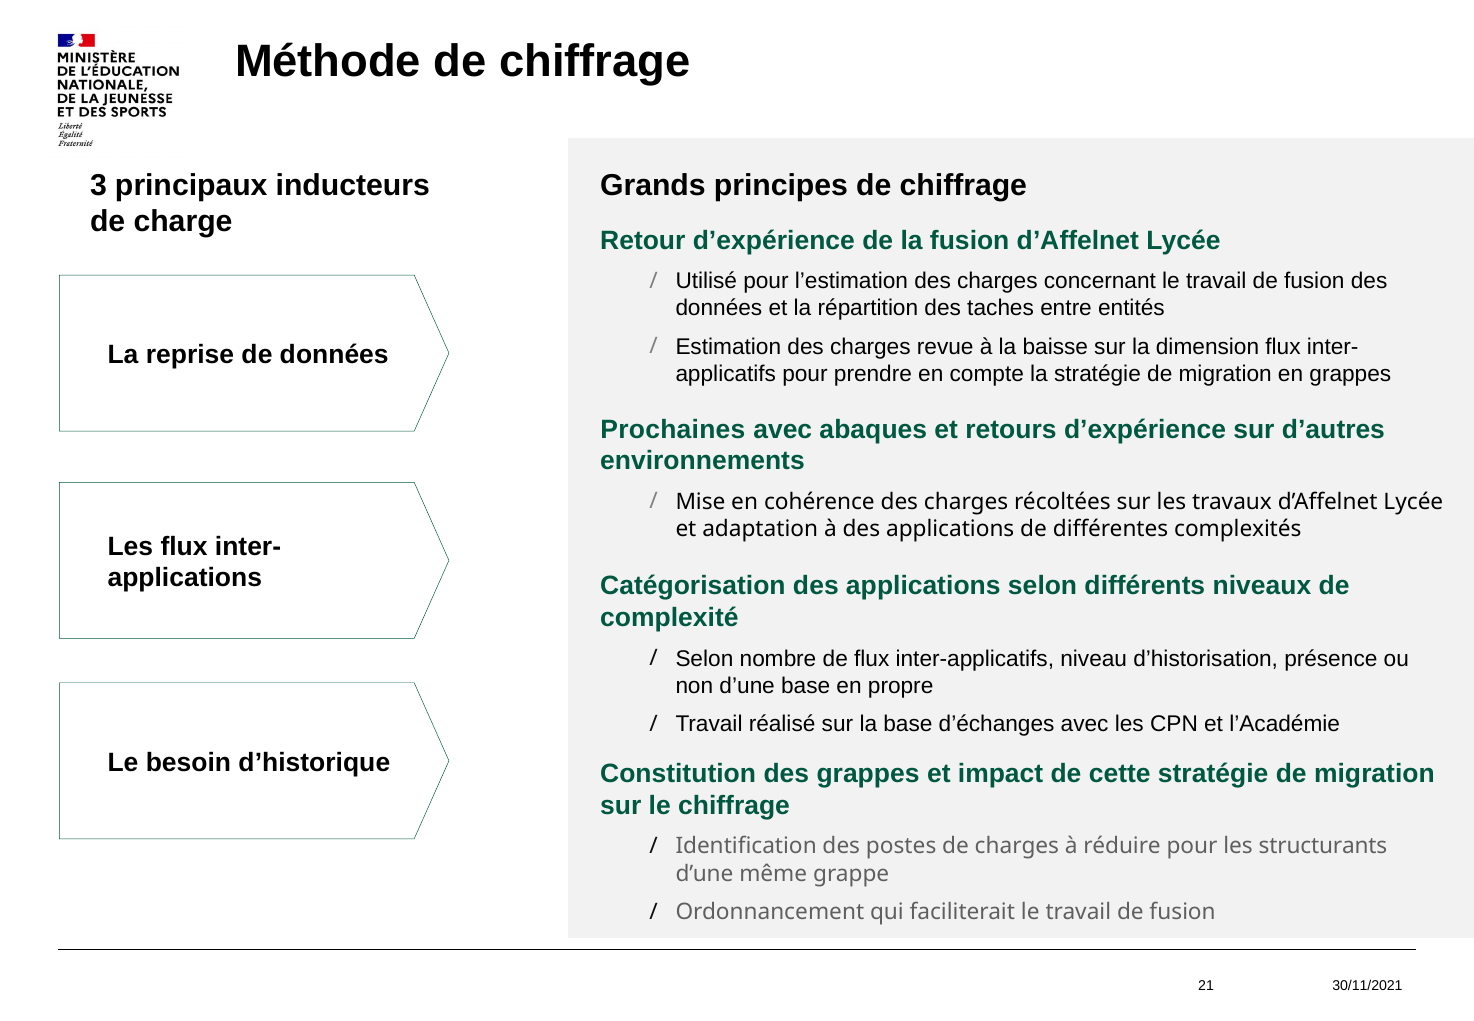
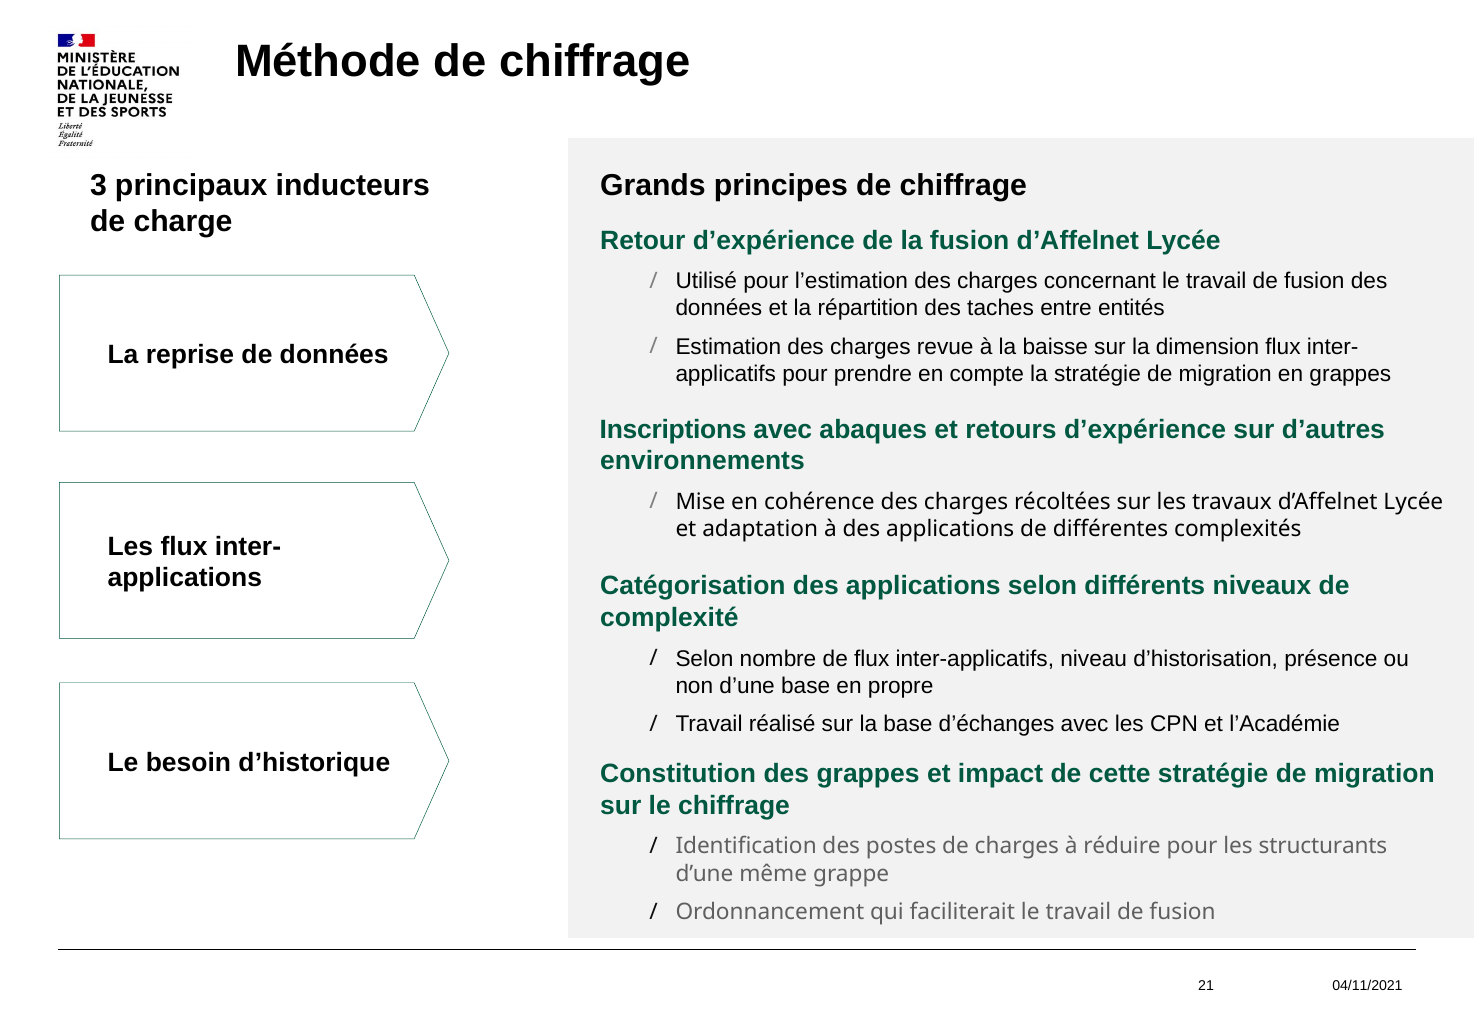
Prochaines: Prochaines -> Inscriptions
30/11/2021: 30/11/2021 -> 04/11/2021
